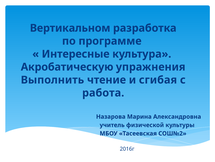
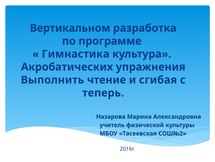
Интересные: Интересные -> Гимнастика
Акробатическую: Акробатическую -> Акробатических
работа: работа -> теперь
